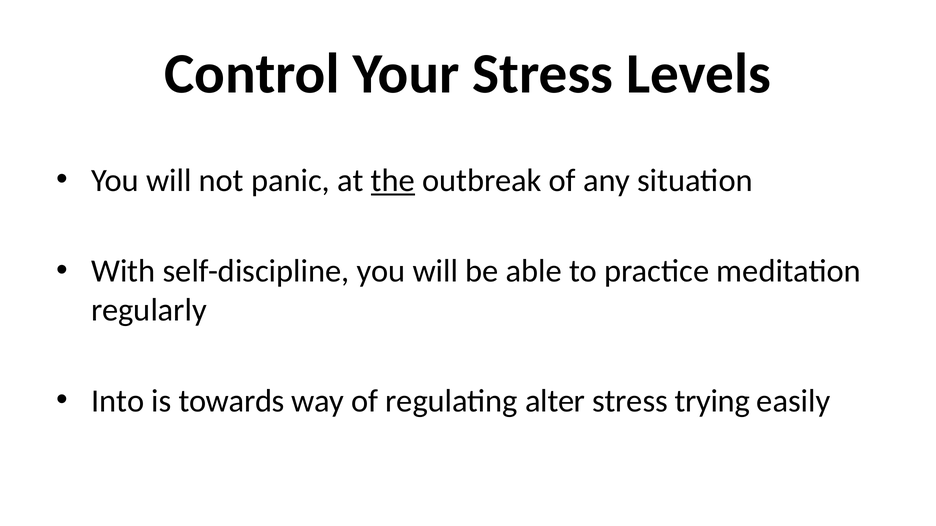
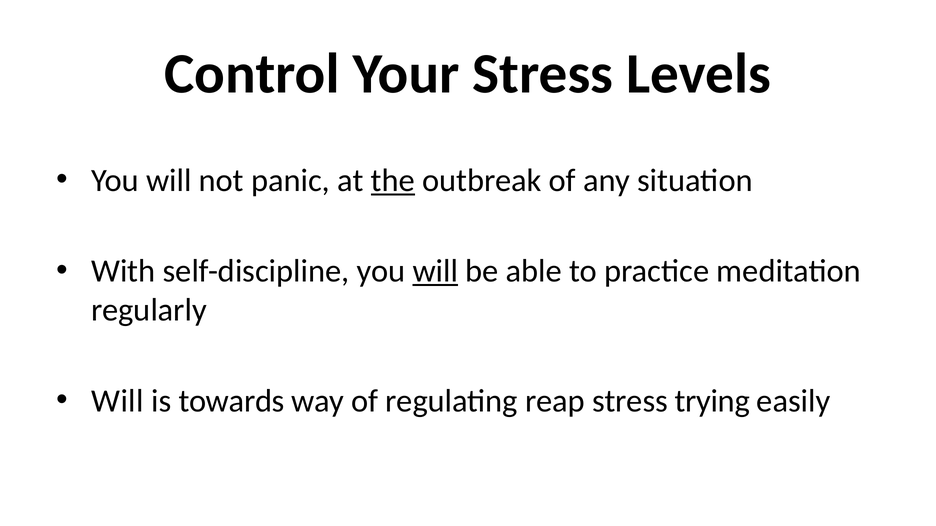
will at (435, 271) underline: none -> present
Into at (118, 401): Into -> Will
alter: alter -> reap
